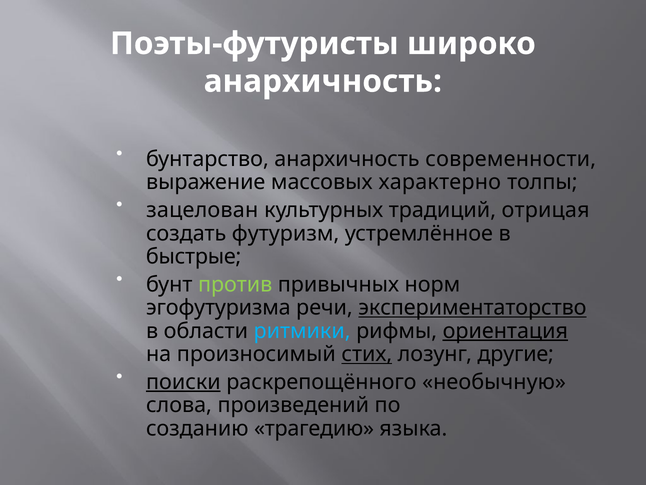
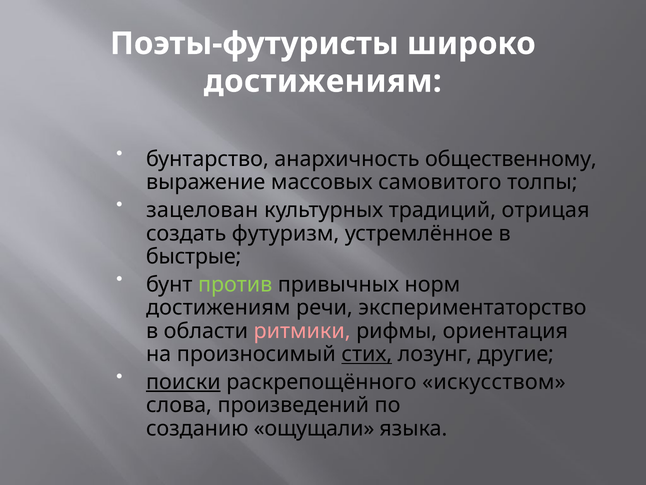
анархичность at (323, 81): анархичность -> достижениям
современности: современности -> общественному
характерно: характерно -> самовитого
эгофутуризма at (218, 307): эгофутуризма -> достижениям
экспериментаторство underline: present -> none
ритмики colour: light blue -> pink
ориентация underline: present -> none
необычную: необычную -> искусством
трагедию: трагедию -> ощущали
